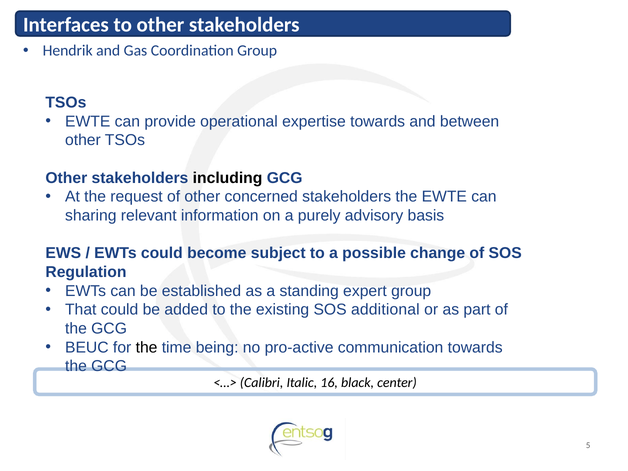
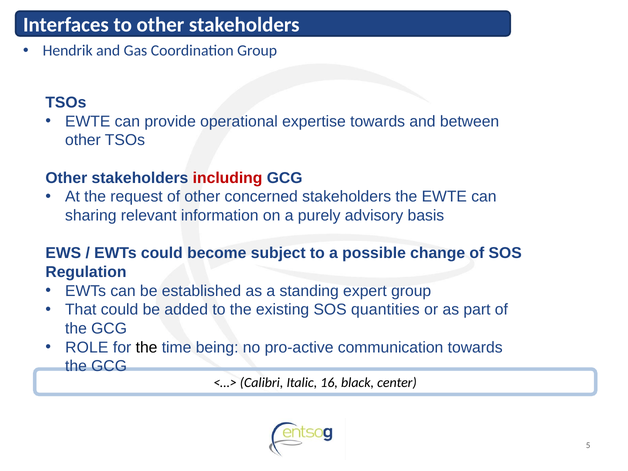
including colour: black -> red
additional: additional -> quantities
BEUC: BEUC -> ROLE
